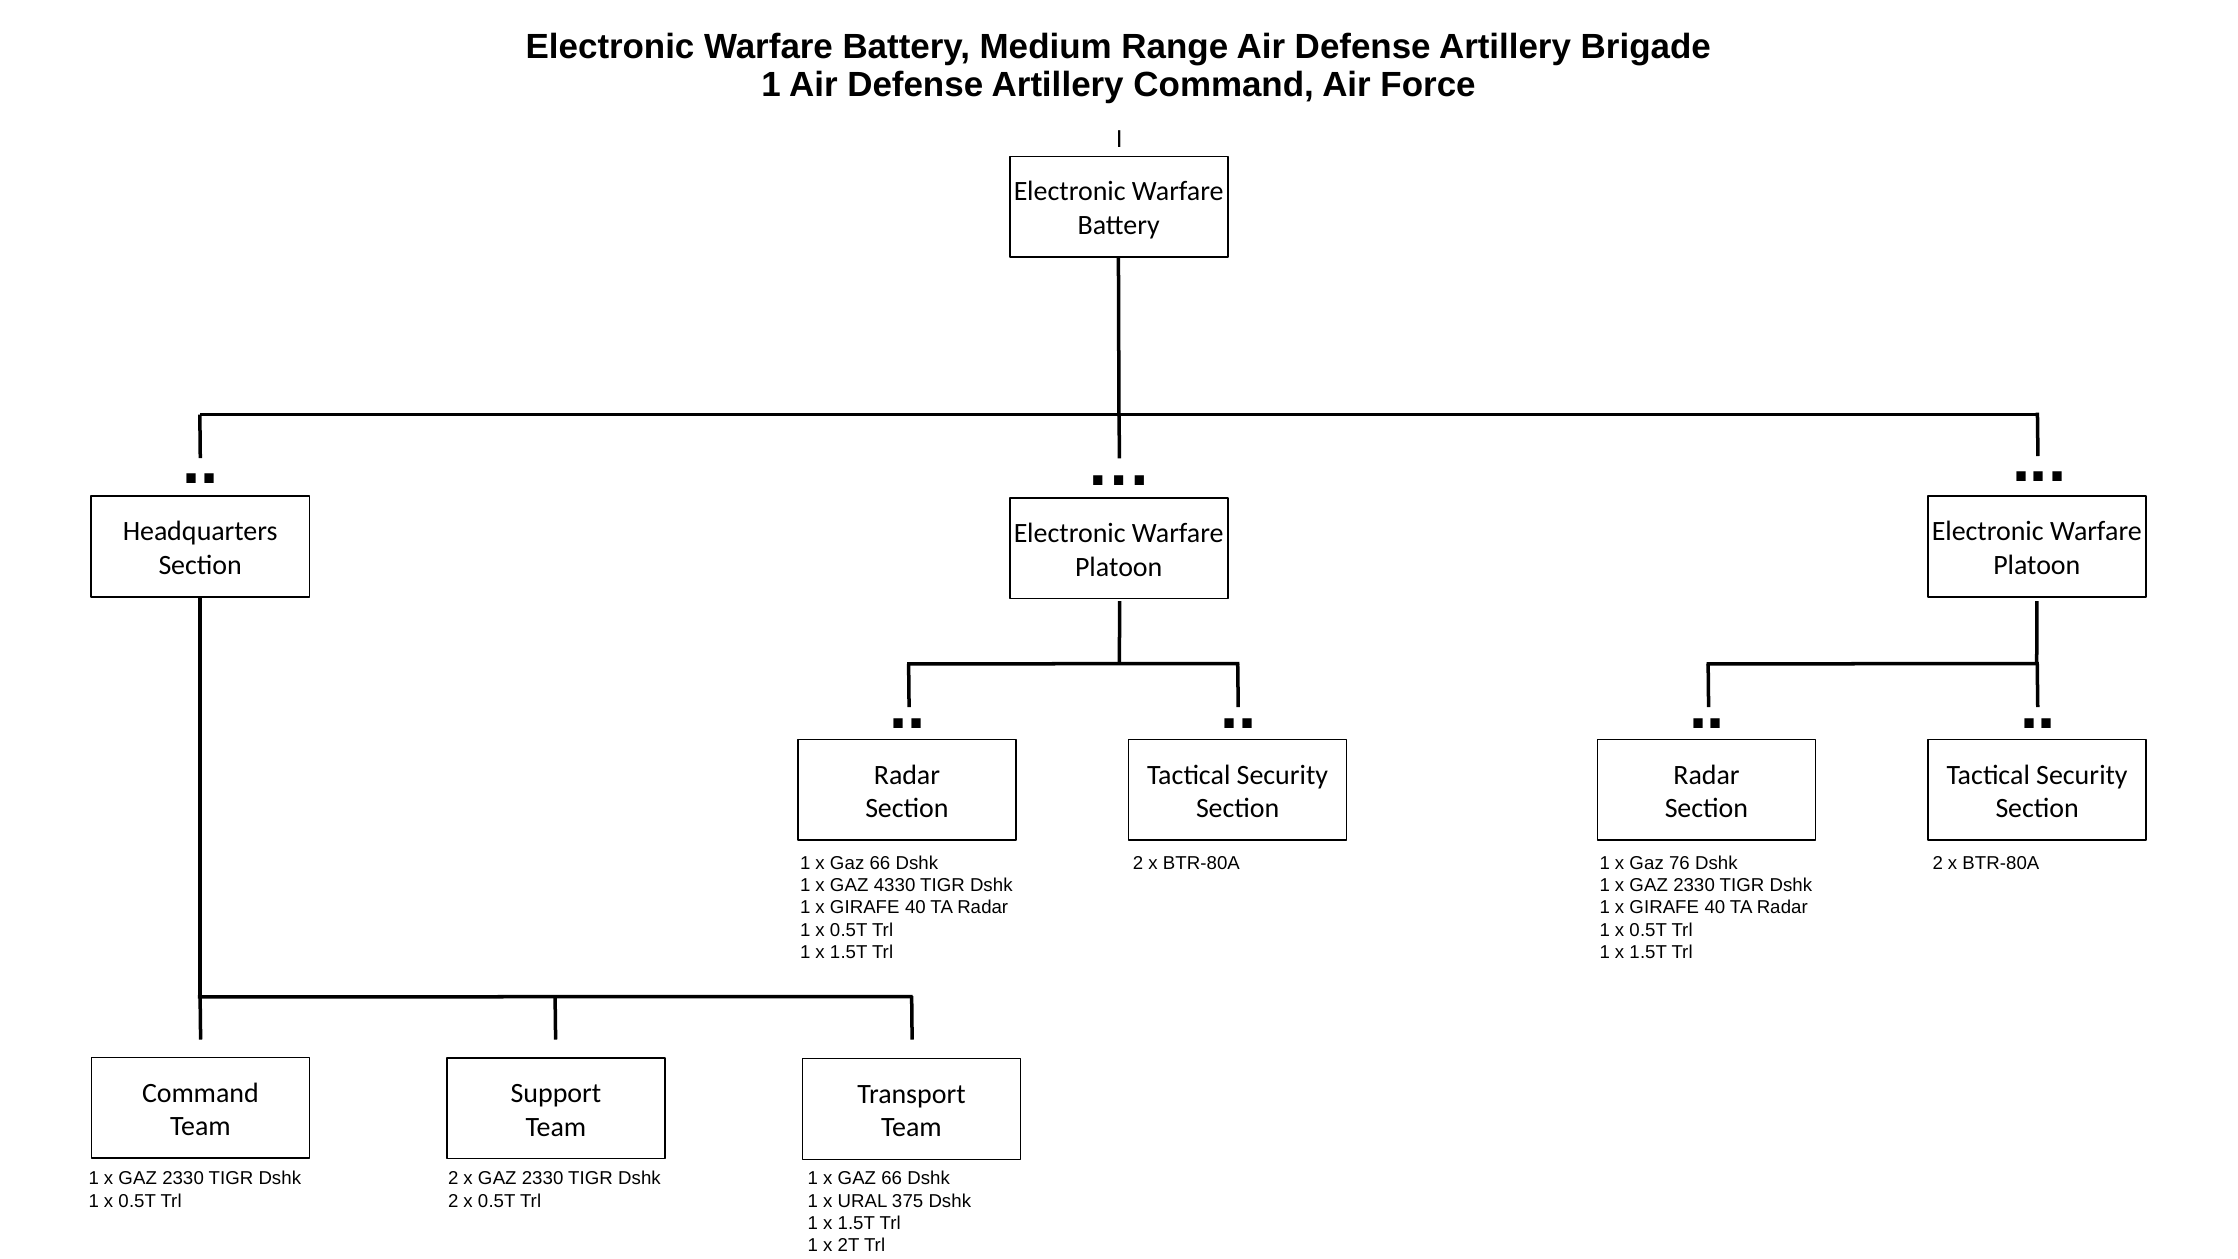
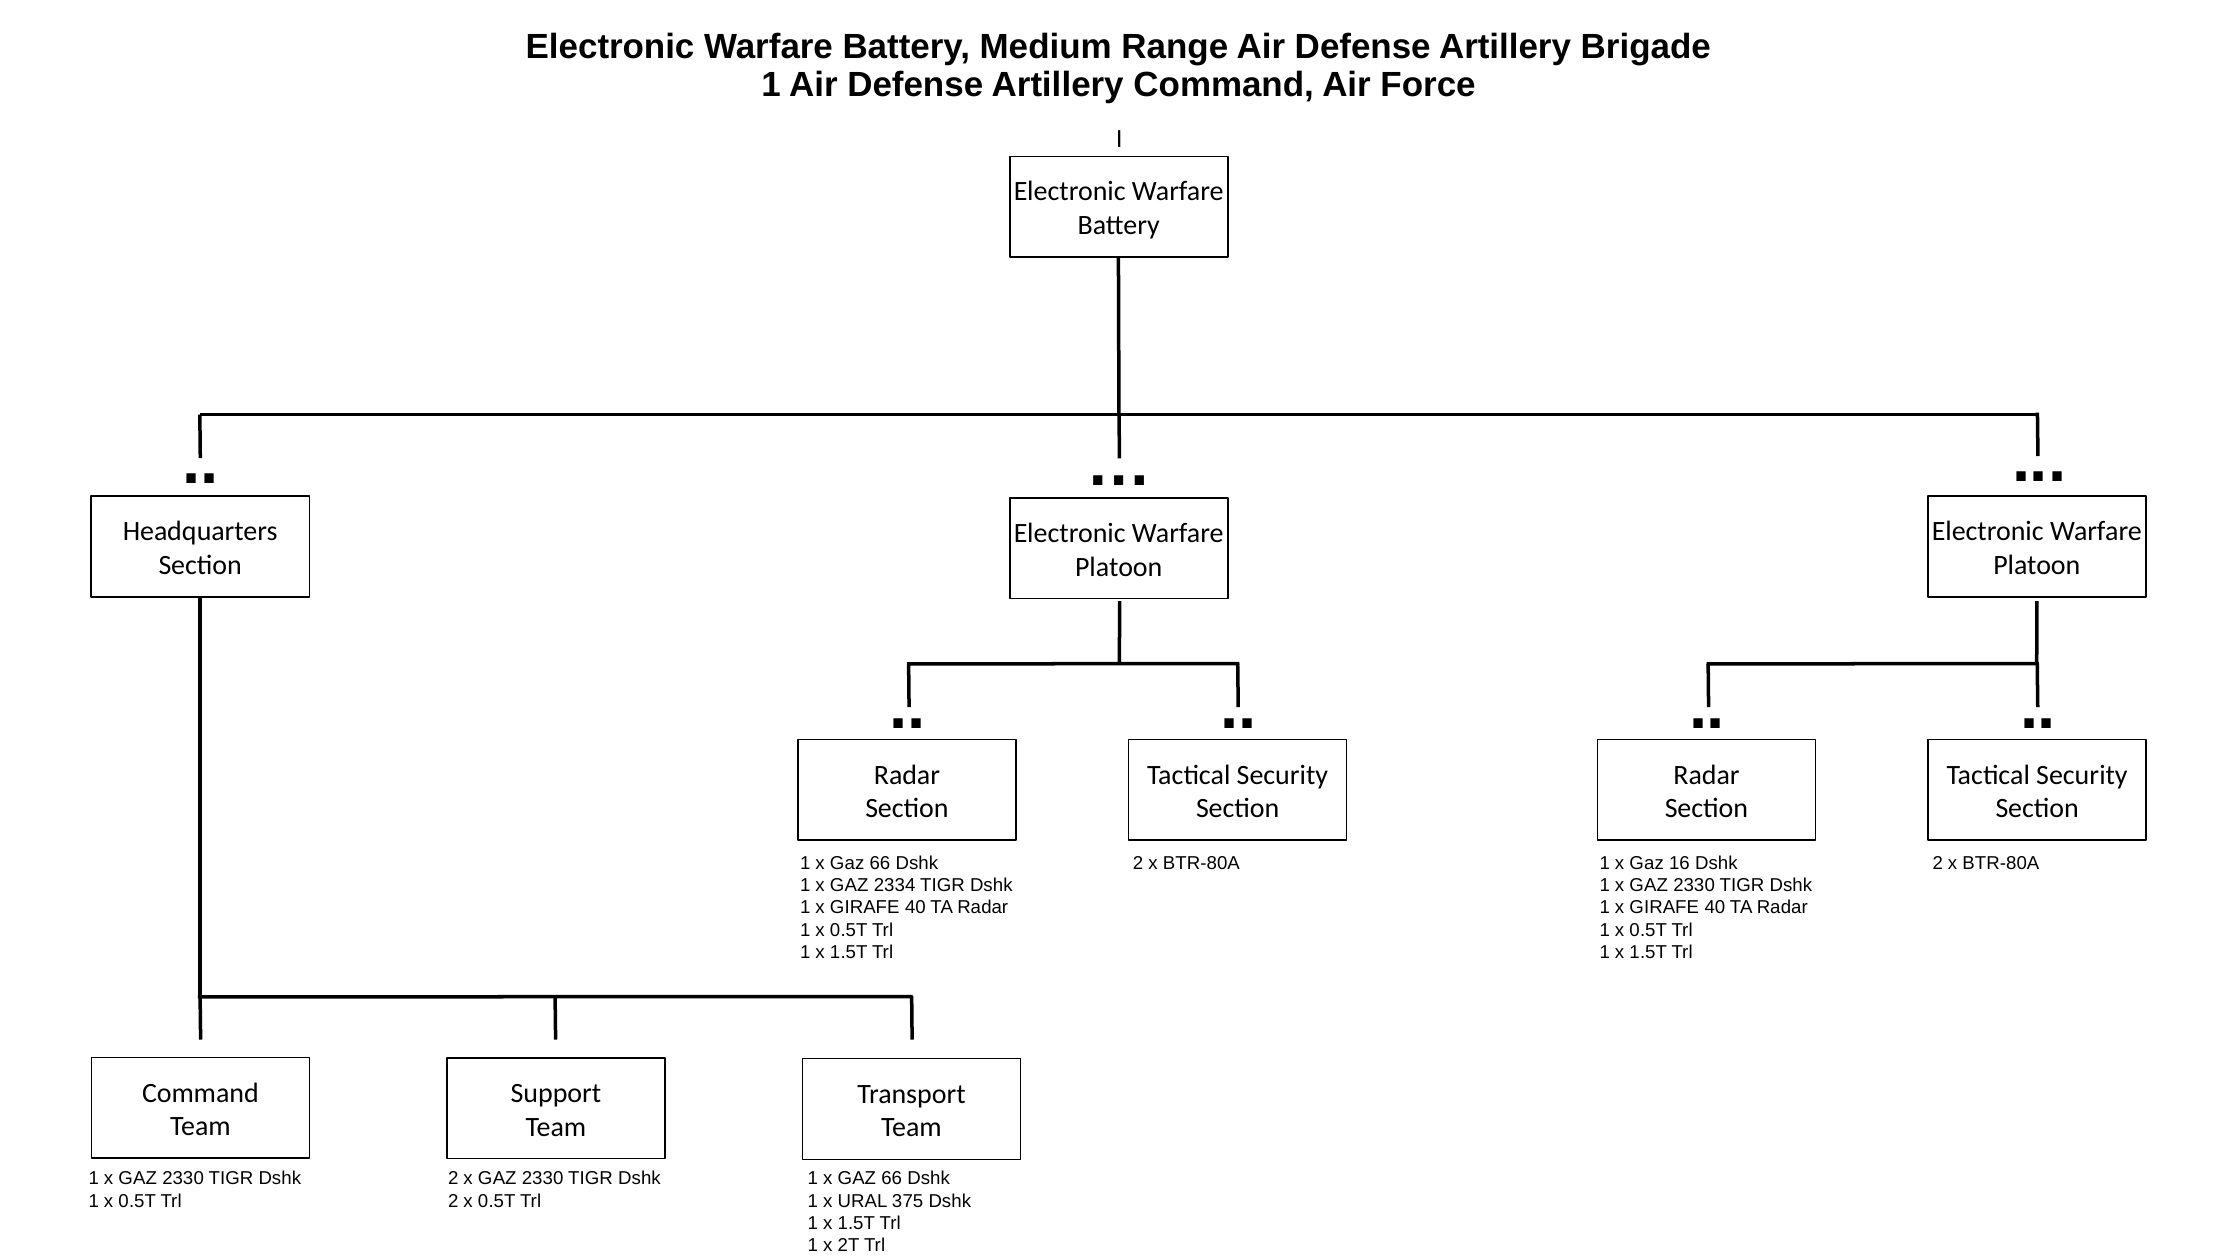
76: 76 -> 16
4330: 4330 -> 2334
